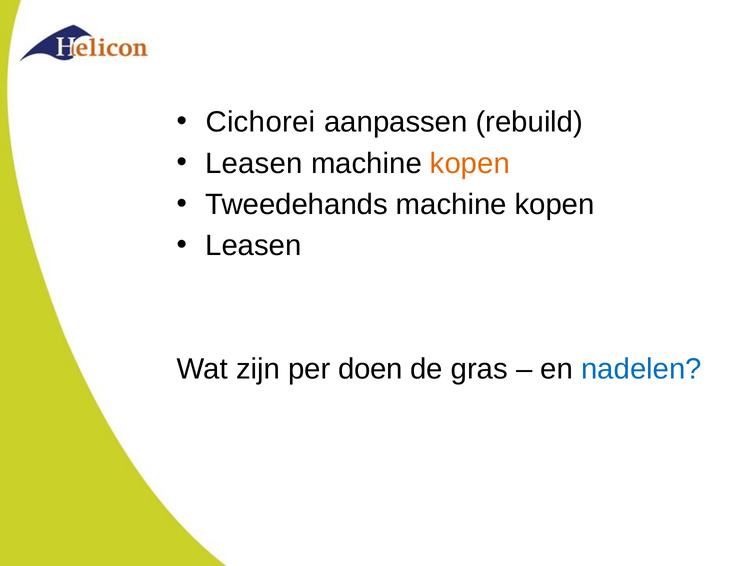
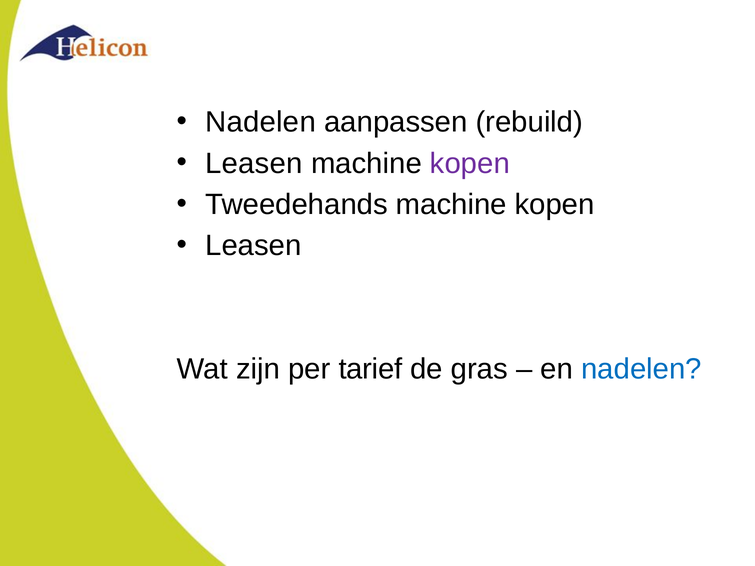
Cichorei at (261, 122): Cichorei -> Nadelen
kopen at (470, 163) colour: orange -> purple
doen: doen -> tarief
